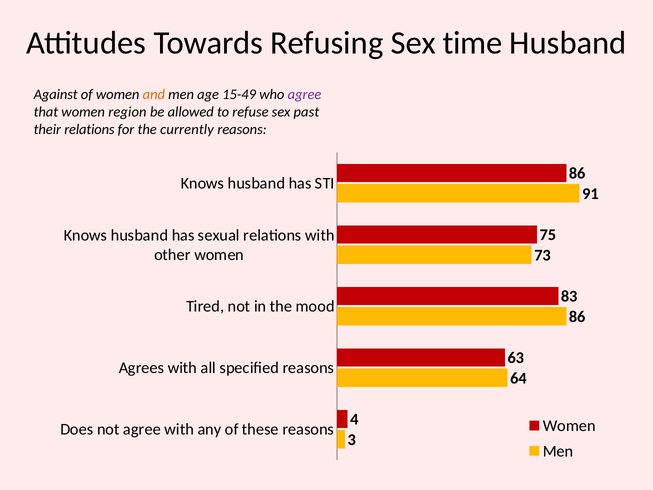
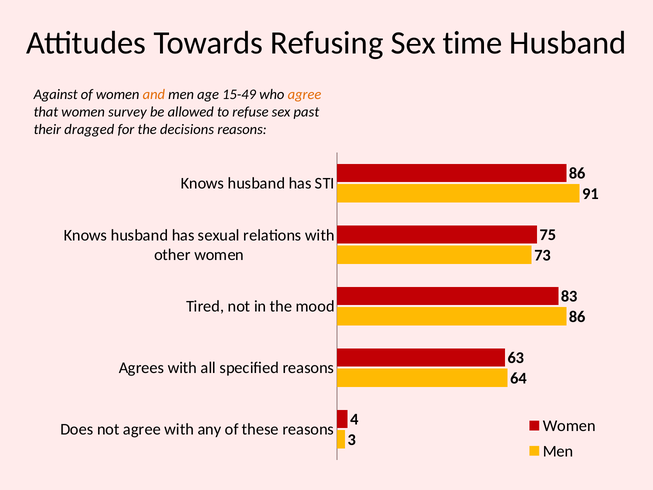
agree at (305, 95) colour: purple -> orange
region: region -> survey
their relations: relations -> dragged
currently: currently -> decisions
